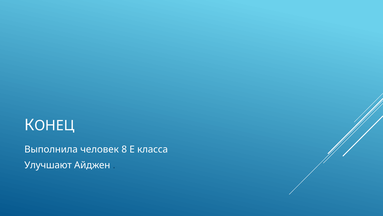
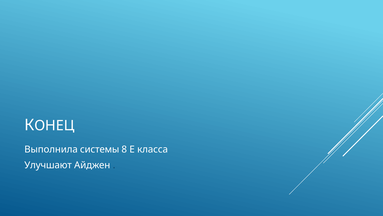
человек: человек -> системы
